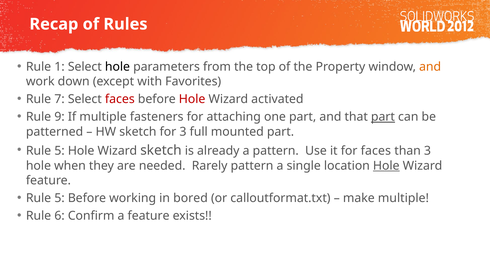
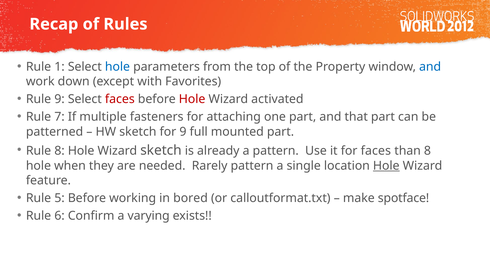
hole at (117, 67) colour: black -> blue
and at (430, 67) colour: orange -> blue
Rule 7: 7 -> 9
9: 9 -> 7
part at (383, 117) underline: present -> none
for 3: 3 -> 9
5 at (60, 150): 5 -> 8
than 3: 3 -> 8
make multiple: multiple -> spotface
a feature: feature -> varying
